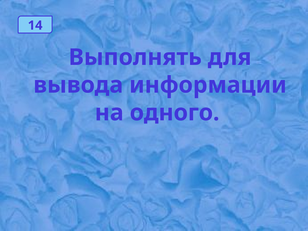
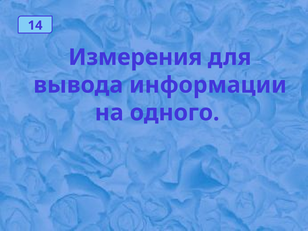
Выполнять: Выполнять -> Измерения
